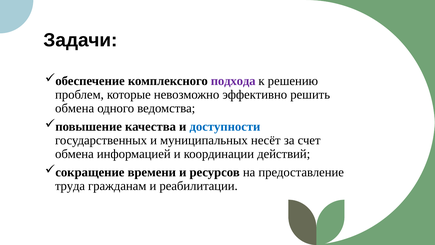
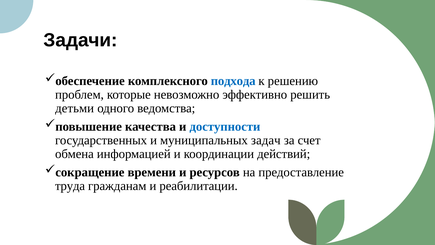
подхода colour: purple -> blue
обмена at (75, 108): обмена -> детьми
несёт: несёт -> задач
